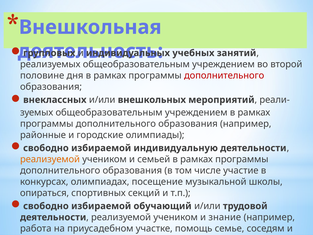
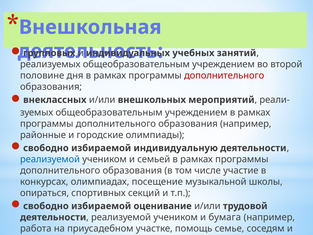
реализуемой at (50, 159) colour: orange -> blue
обучающий: обучающий -> оценивание
знание: знание -> бумага
